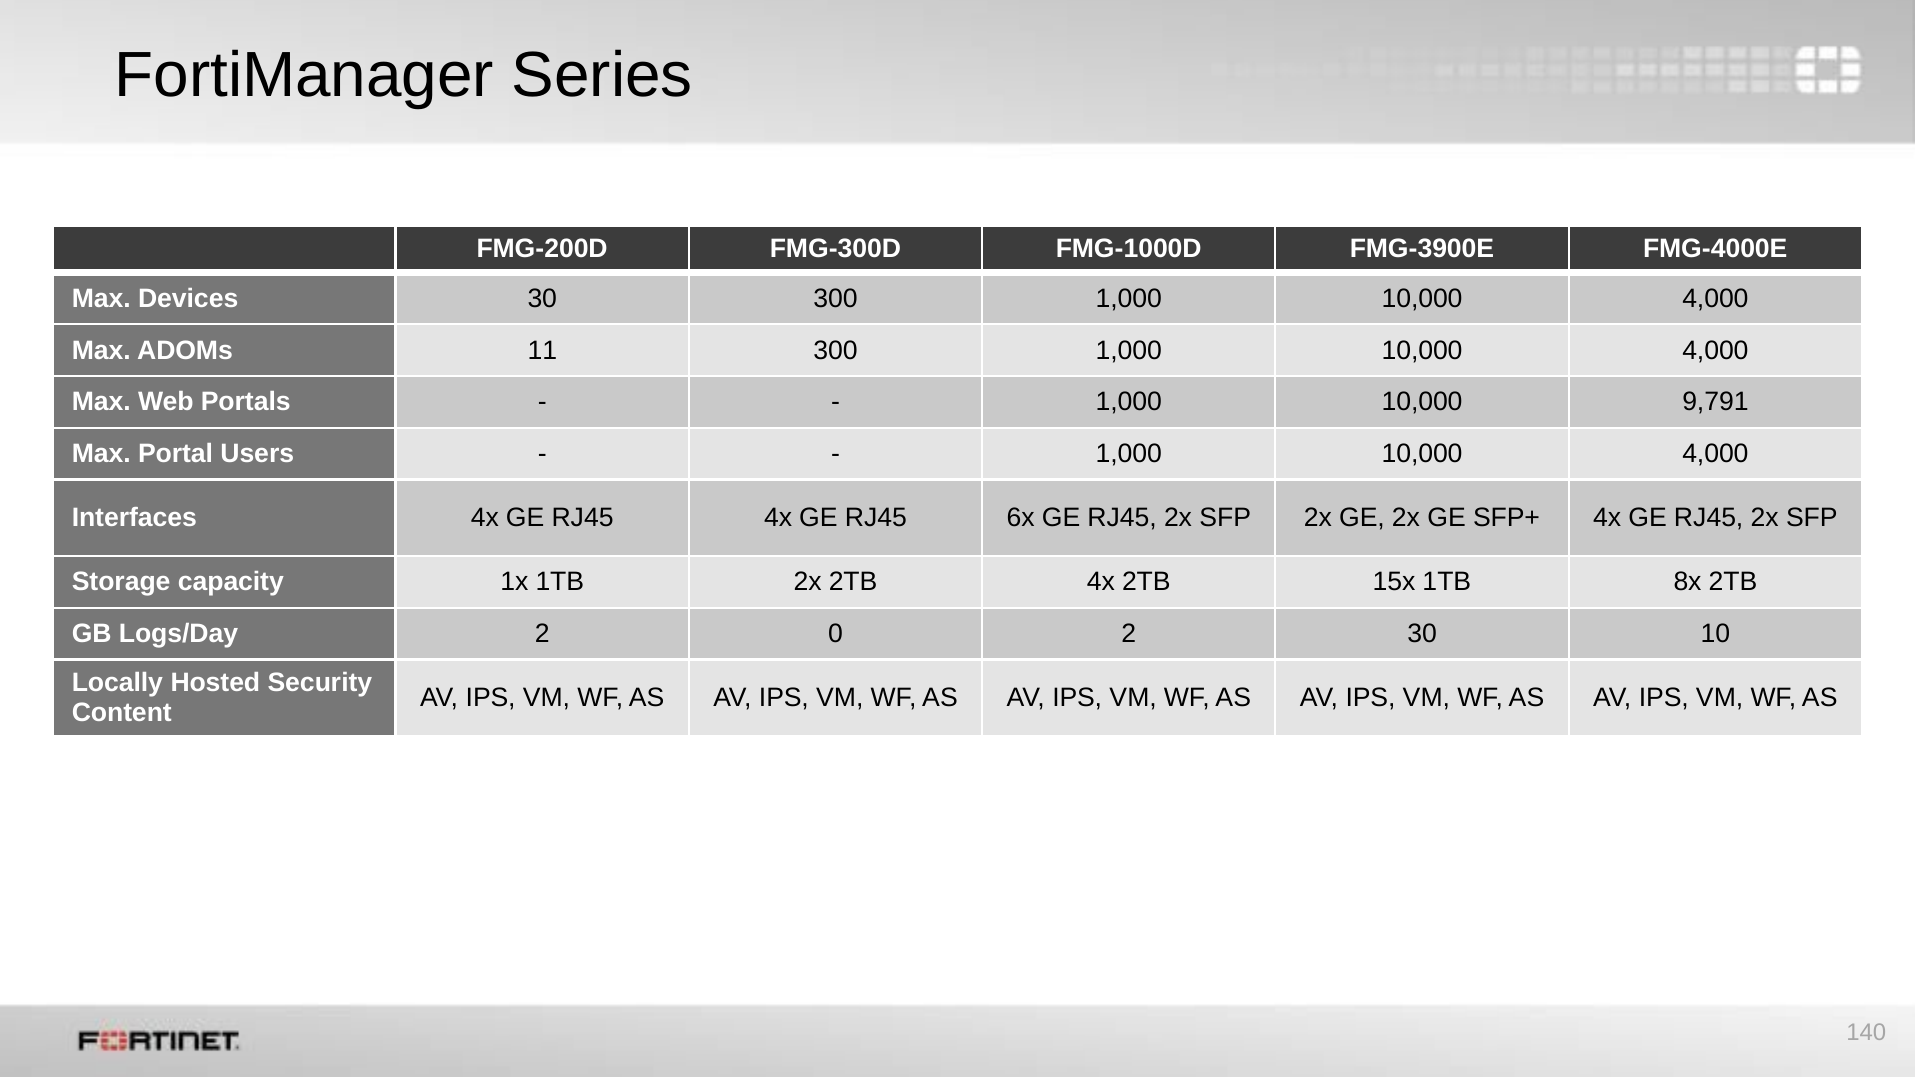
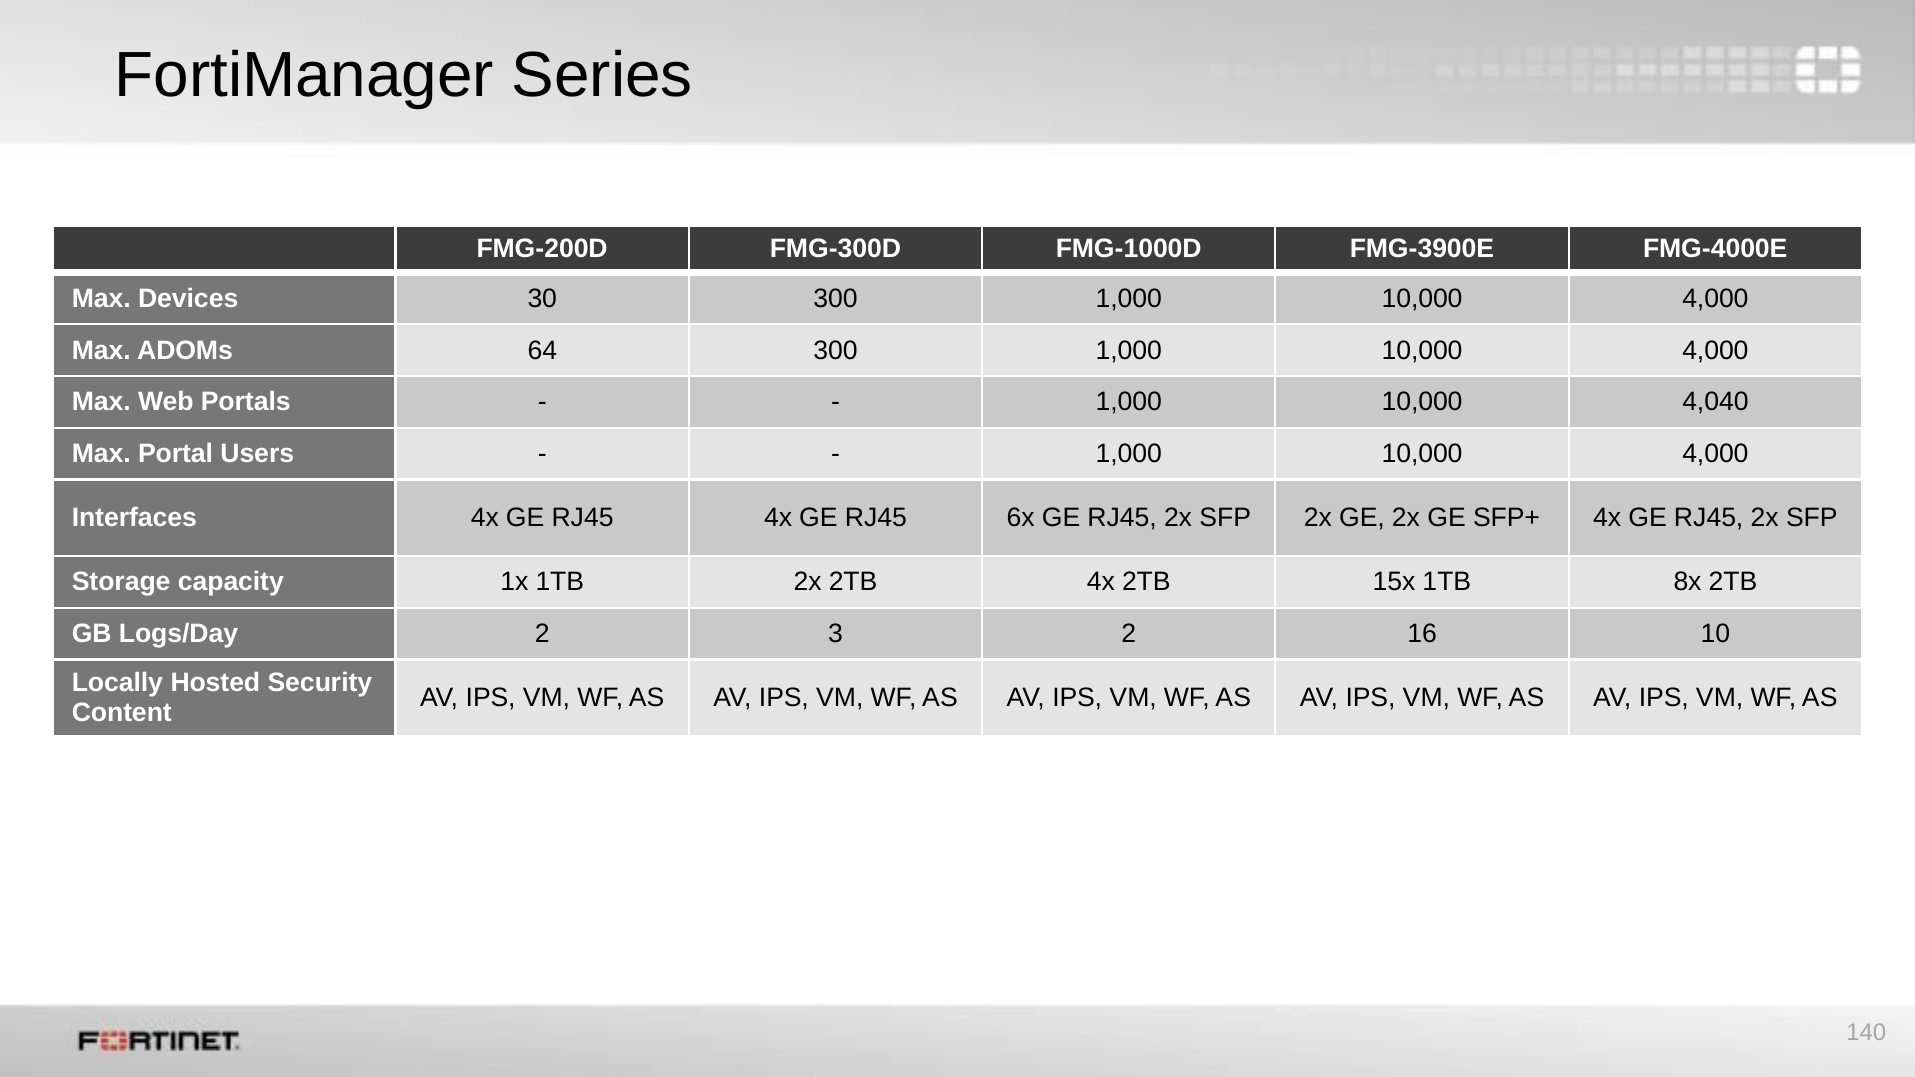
11: 11 -> 64
9,791: 9,791 -> 4,040
0: 0 -> 3
2 30: 30 -> 16
